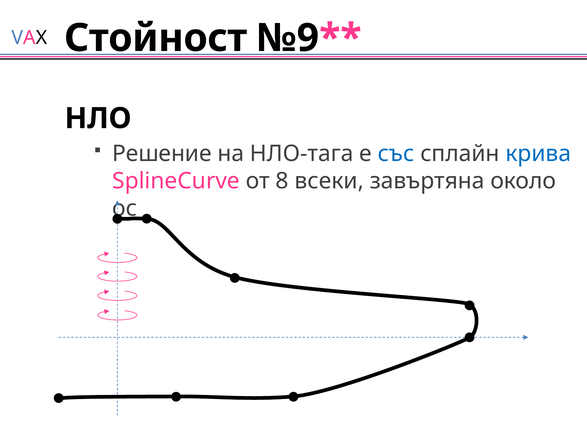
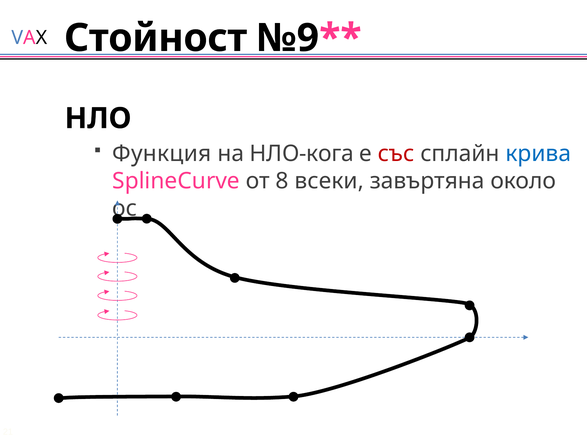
Решение: Решение -> Функция
НЛО-тага: НЛО-тага -> НЛО-кога
със colour: blue -> red
